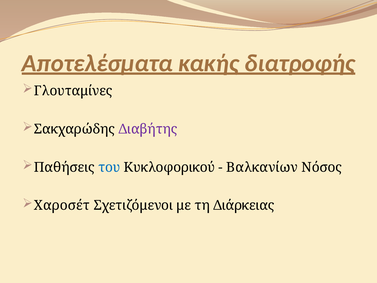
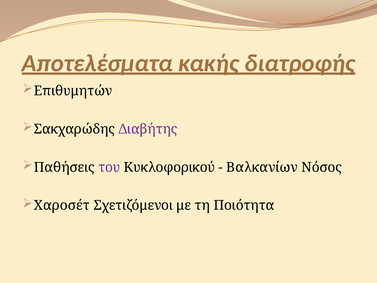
Γλουταμίνες: Γλουταμίνες -> Επιθυμητών
του colour: blue -> purple
Διάρκειας: Διάρκειας -> Ποιότητα
